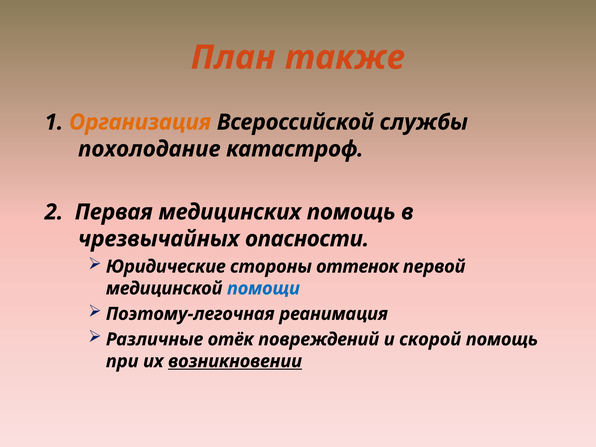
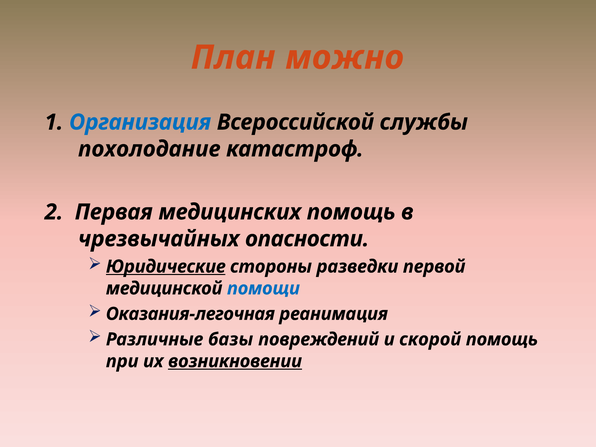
также: также -> можно
Организация colour: orange -> blue
Юридические underline: none -> present
оттенок: оттенок -> разведки
Поэтому-легочная: Поэтому-легочная -> Оказания-легочная
отёк: отёк -> базы
